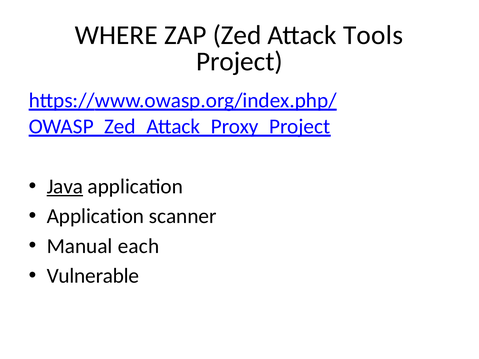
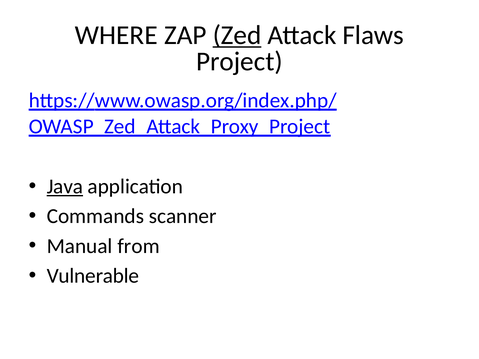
Zed underline: none -> present
Tools: Tools -> Flaws
Application at (95, 216): Application -> Commands
each: each -> from
